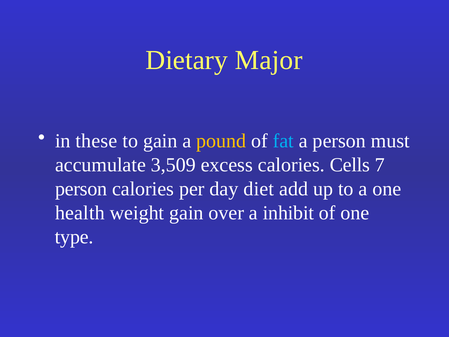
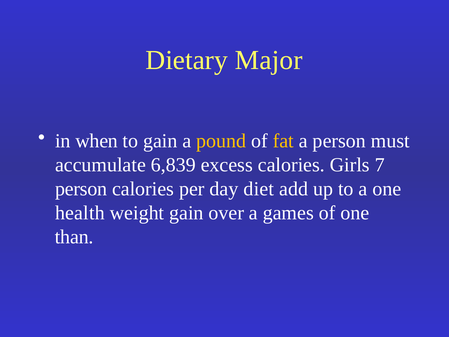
these: these -> when
fat colour: light blue -> yellow
3,509: 3,509 -> 6,839
Cells: Cells -> Girls
inhibit: inhibit -> games
type: type -> than
